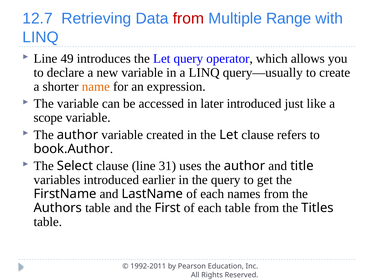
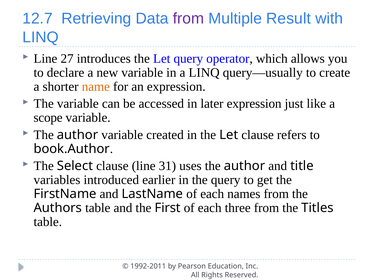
from at (189, 18) colour: red -> purple
Range: Range -> Result
49: 49 -> 27
later introduced: introduced -> expression
each table: table -> three
